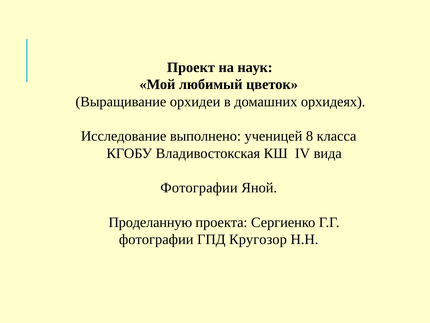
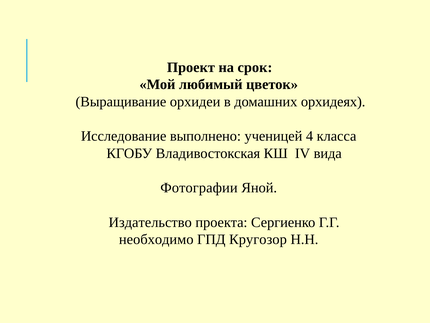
наук: наук -> срок
8: 8 -> 4
Проделанную: Проделанную -> Издательство
фотографии at (156, 239): фотографии -> необходимо
